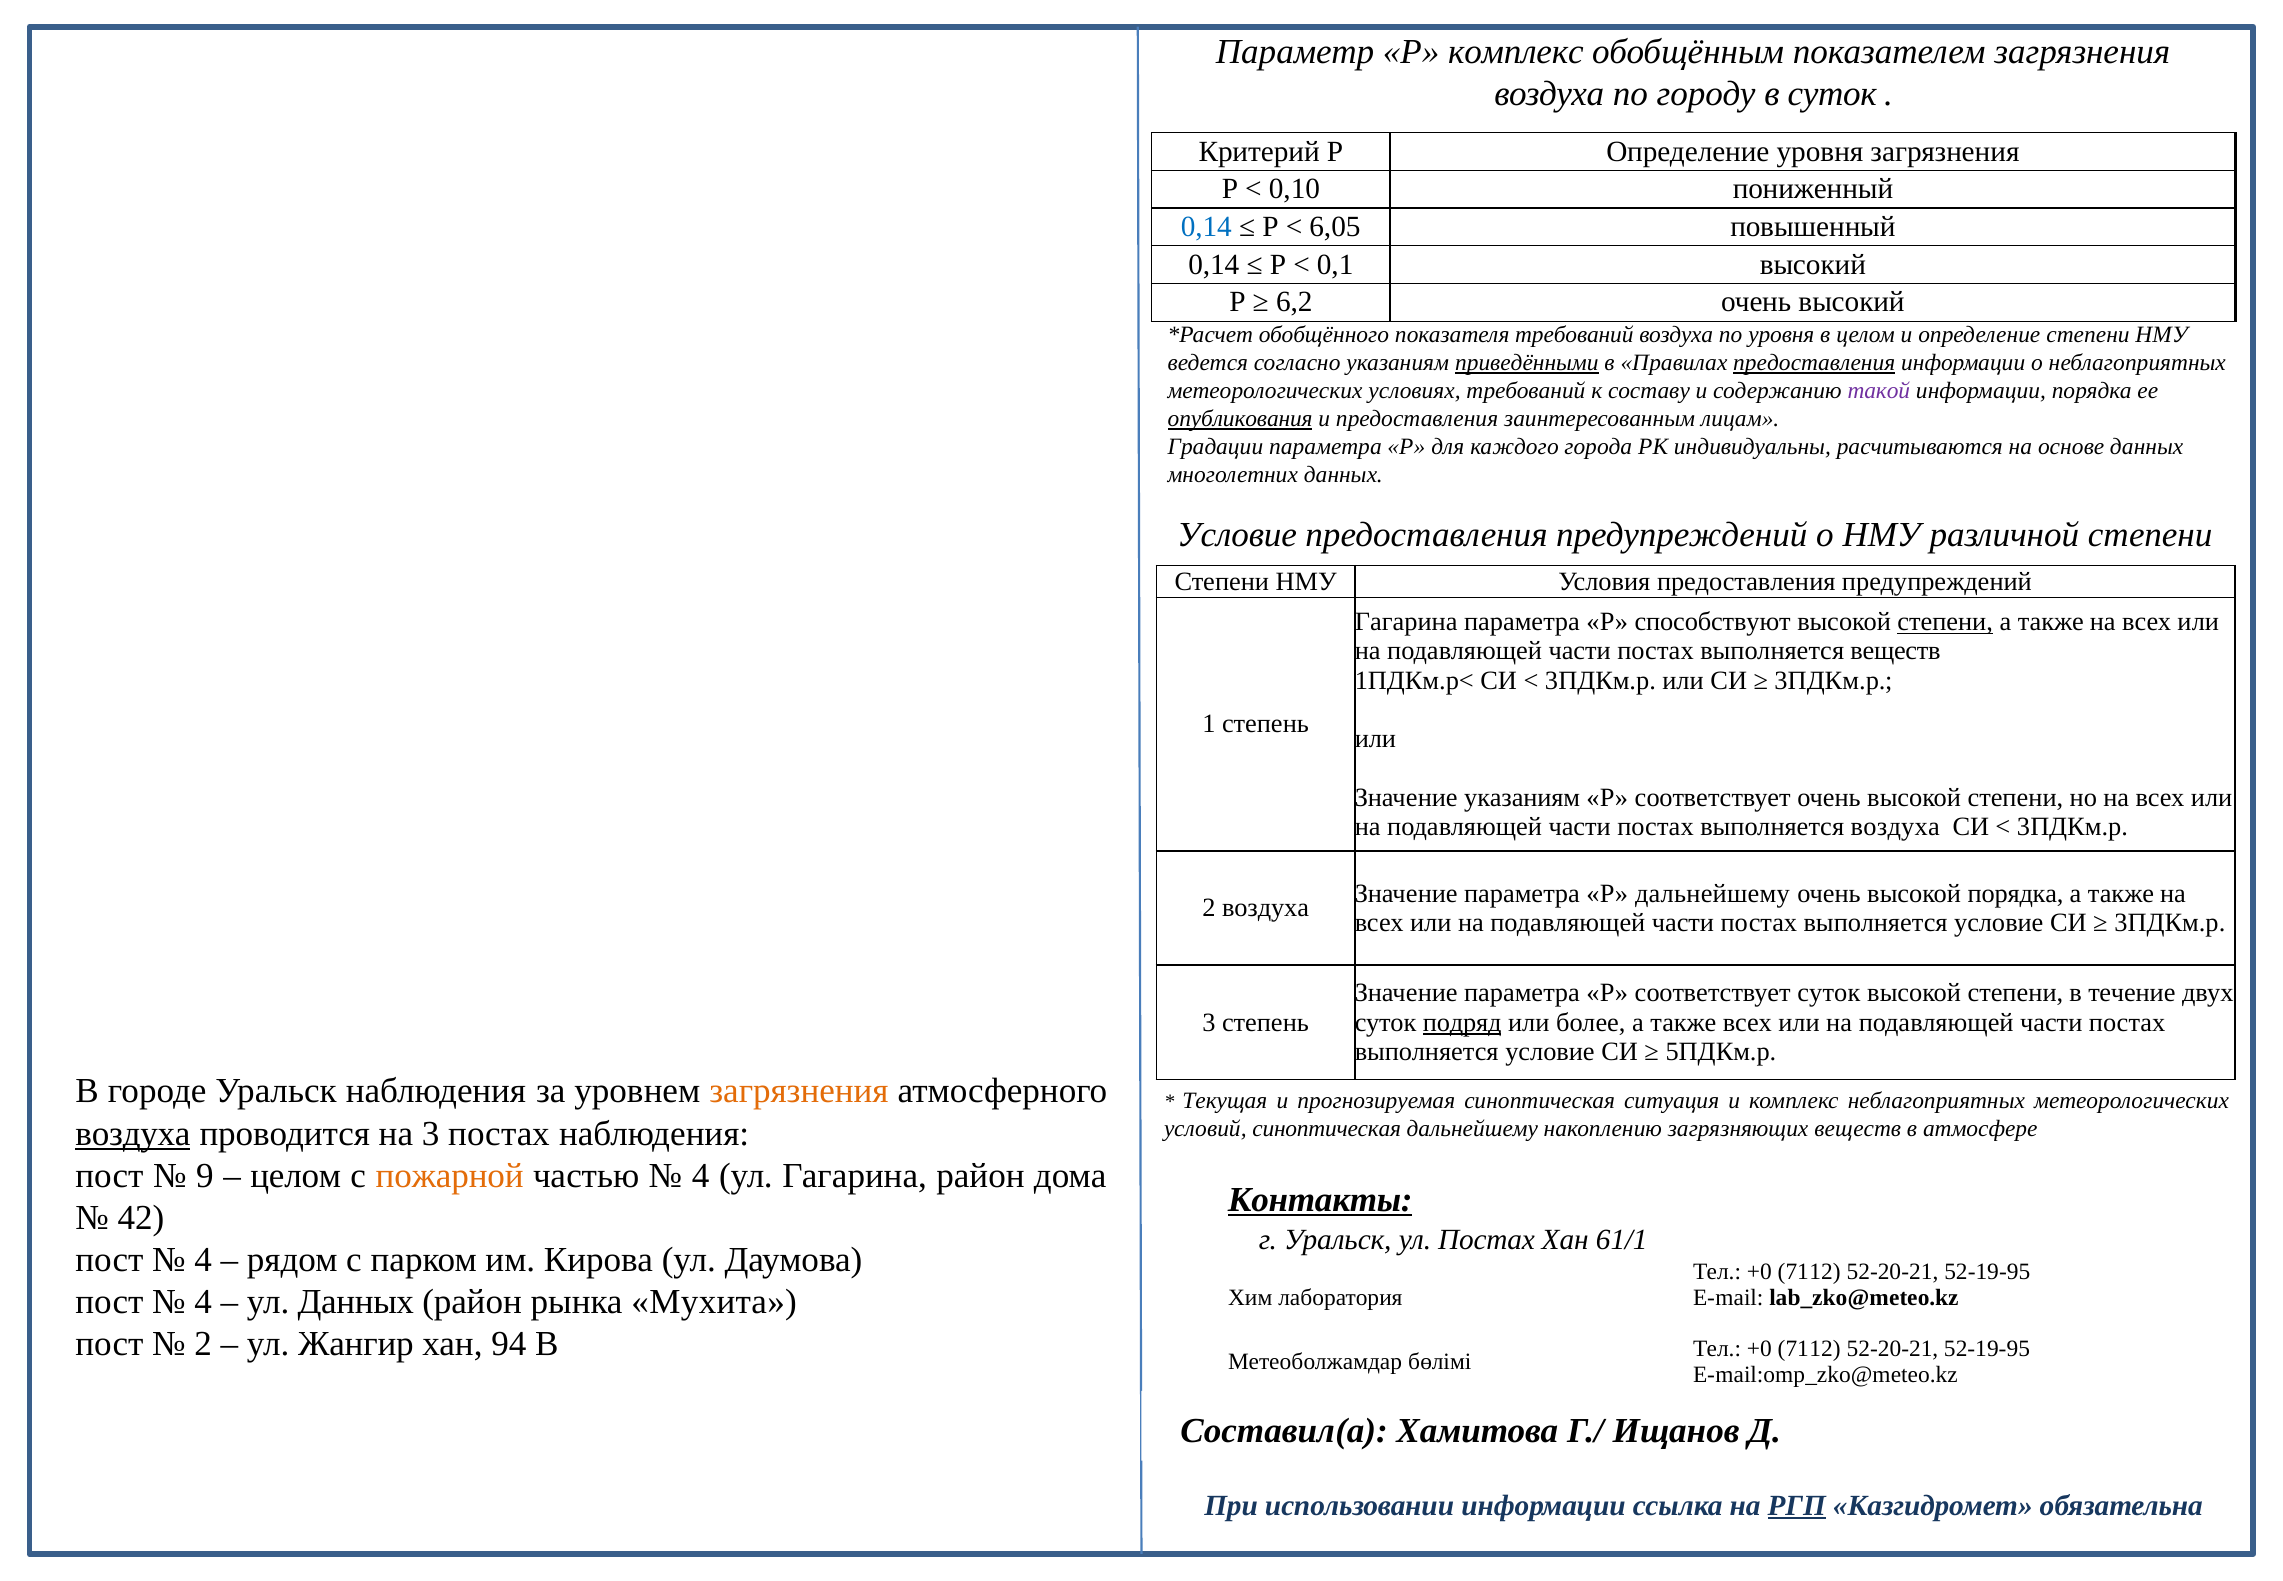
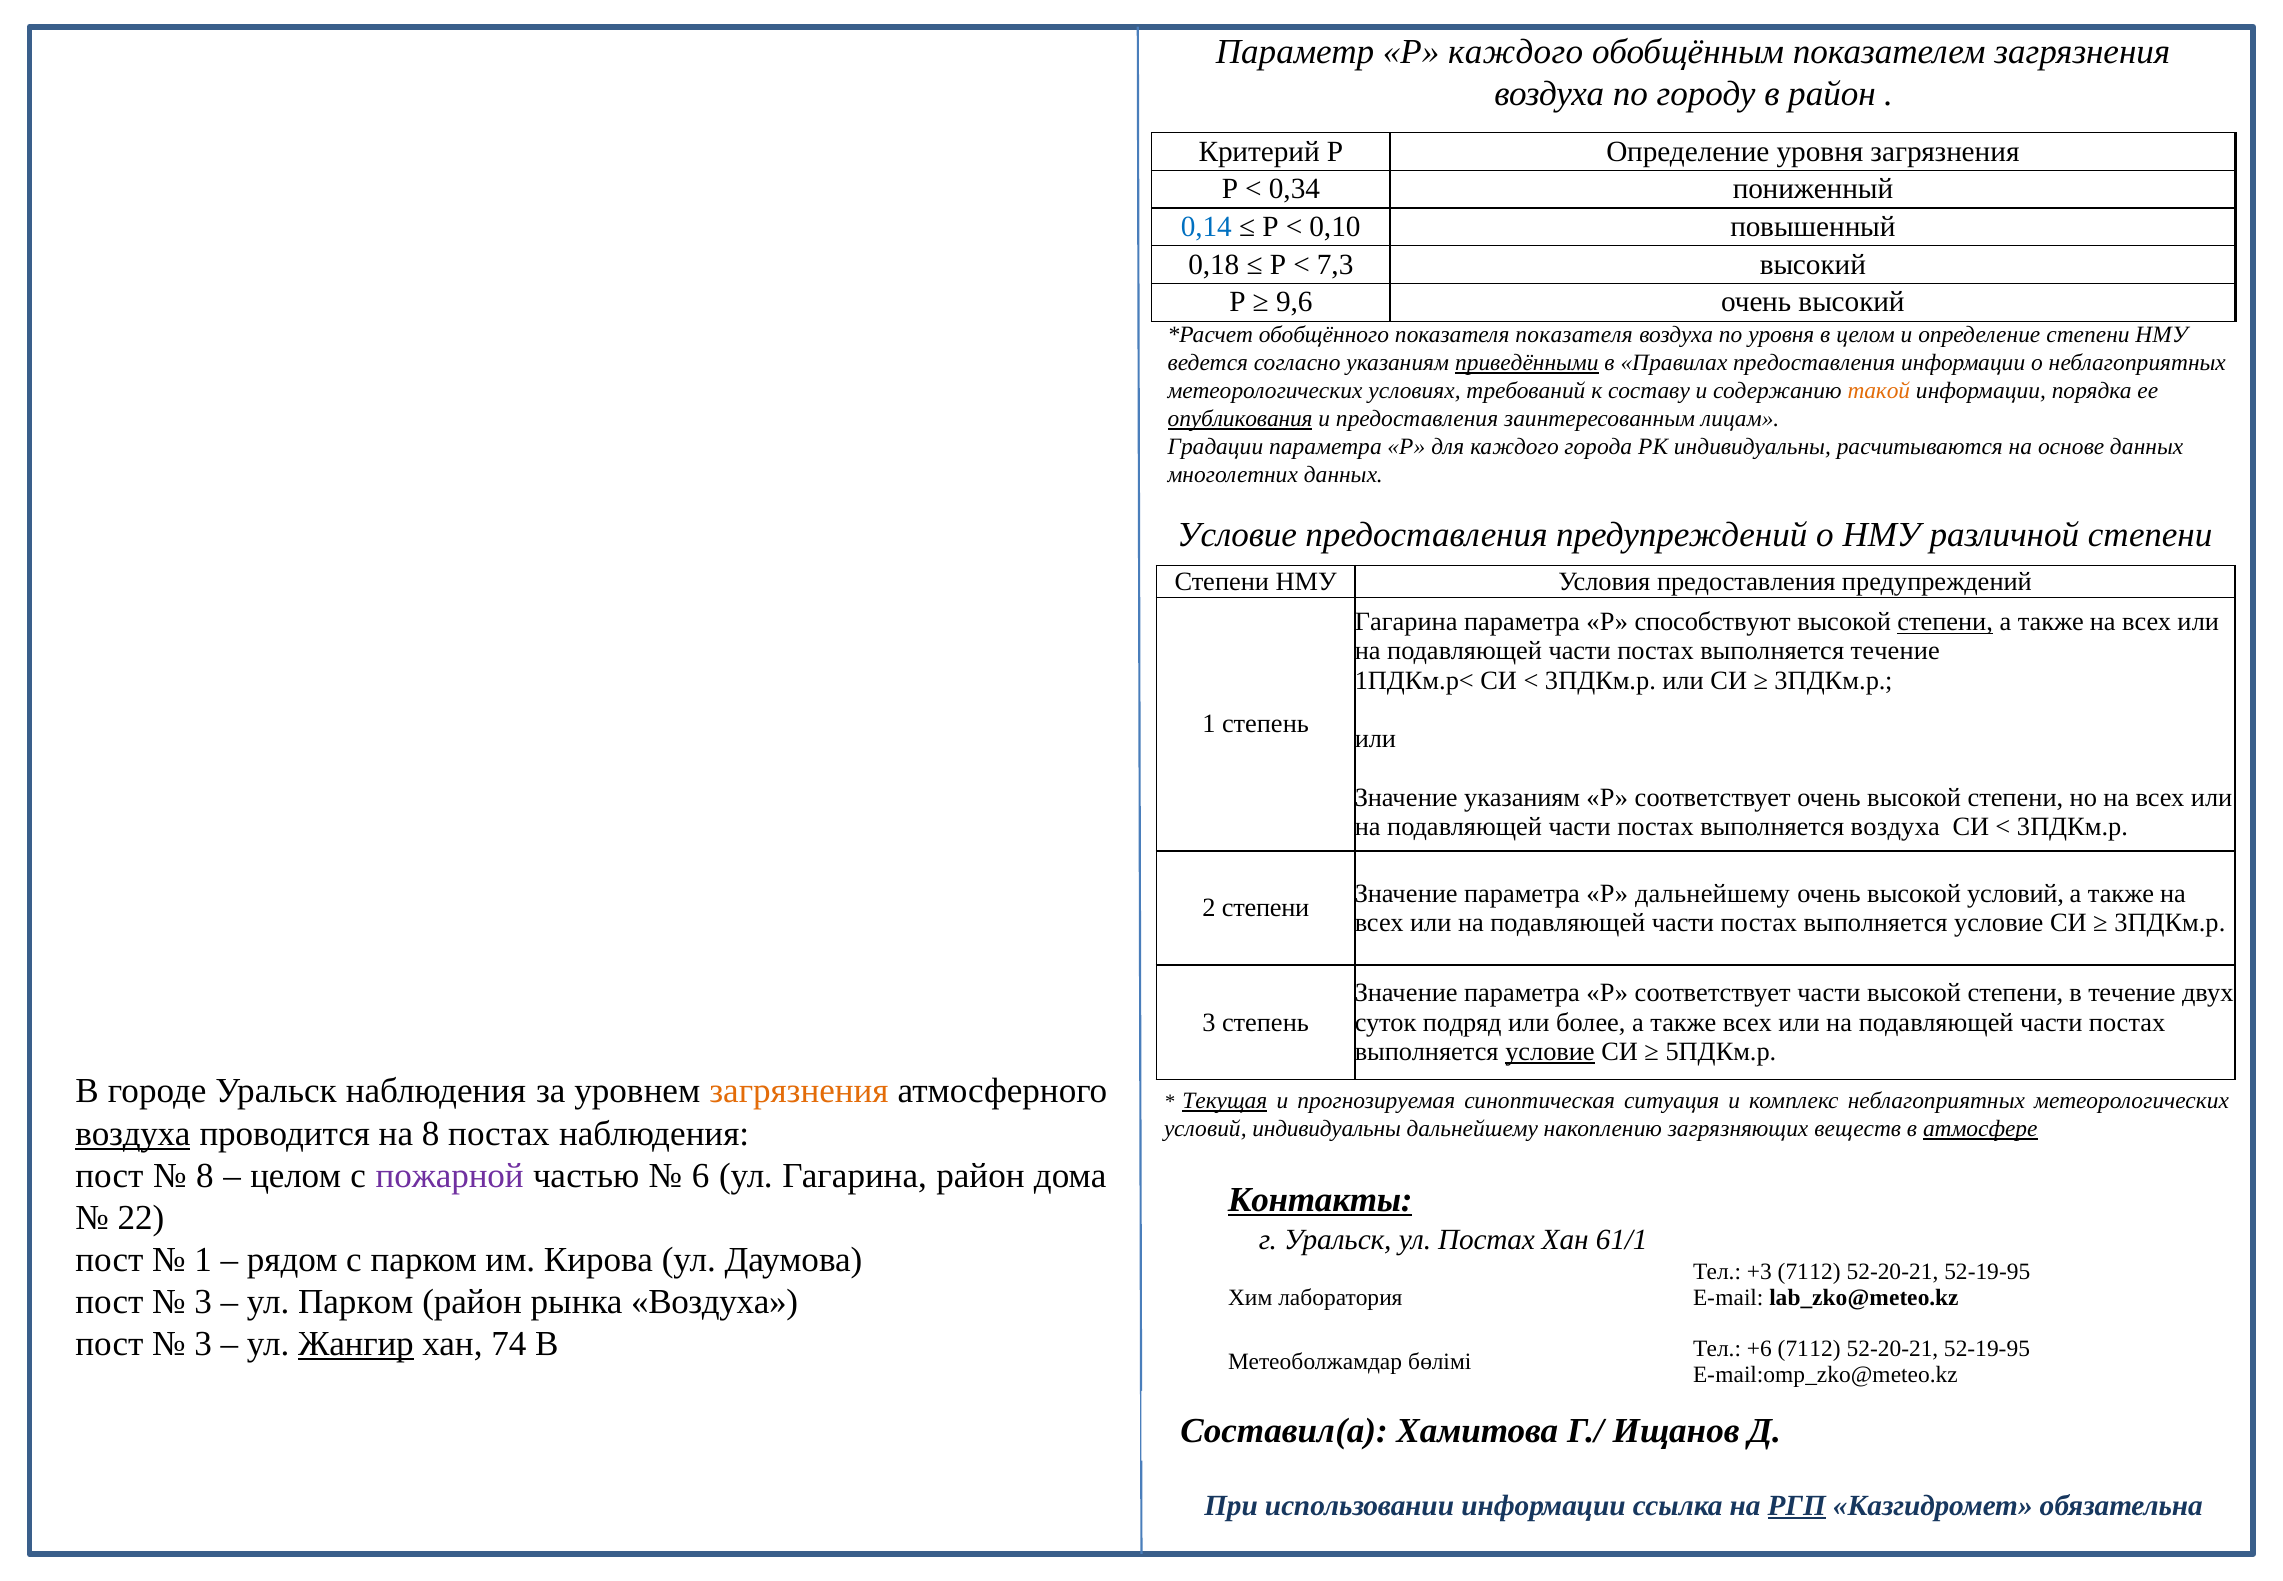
Р комплекс: комплекс -> каждого
в суток: суток -> район
0,10: 0,10 -> 0,34
6,05: 6,05 -> 0,10
0,14 at (1214, 264): 0,14 -> 0,18
0,1: 0,1 -> 7,3
6,2: 6,2 -> 9,6
показателя требований: требований -> показателя
предоставления at (1814, 363) underline: present -> none
такой colour: purple -> orange
выполняется веществ: веществ -> течение
высокой порядка: порядка -> условий
2 воздуха: воздуха -> степени
соответствует суток: суток -> части
подряд underline: present -> none
условие at (1550, 1051) underline: none -> present
Текущая underline: none -> present
на 3: 3 -> 8
условий синоптическая: синоптическая -> индивидуальны
атмосфере underline: none -> present
9 at (205, 1175): 9 -> 8
пожарной colour: orange -> purple
4 at (701, 1175): 4 -> 6
42: 42 -> 22
4 at (203, 1260): 4 -> 1
+0 at (1759, 1271): +0 -> +3
4 at (203, 1302): 4 -> 3
ул Данных: Данных -> Парком
рынка Мухита: Мухита -> Воздуха
2 at (203, 1344): 2 -> 3
Жангир underline: none -> present
94: 94 -> 74
+0 at (1759, 1349): +0 -> +6
